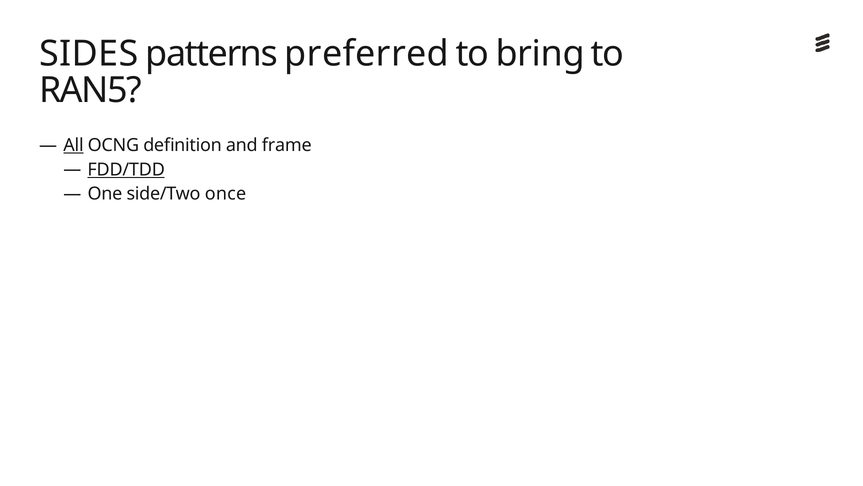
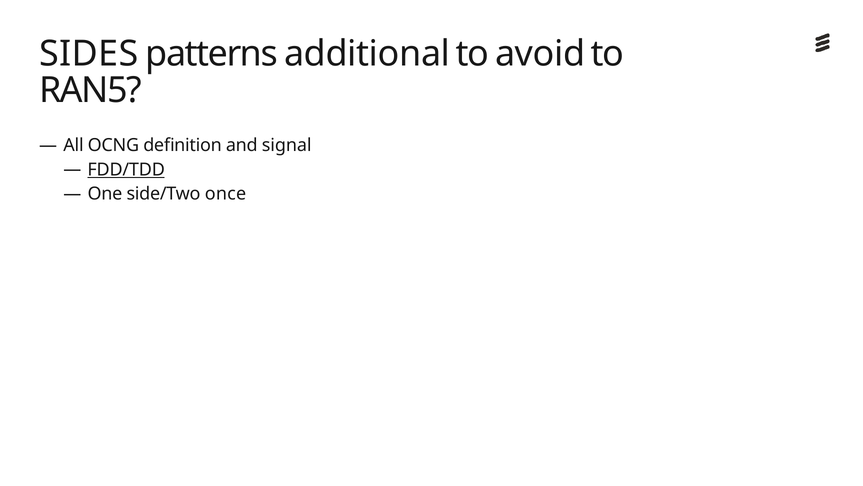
preferred: preferred -> additional
bring: bring -> avoid
All underline: present -> none
frame: frame -> signal
